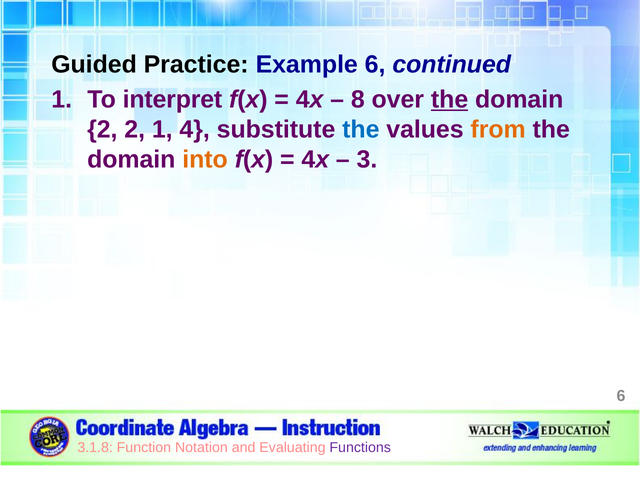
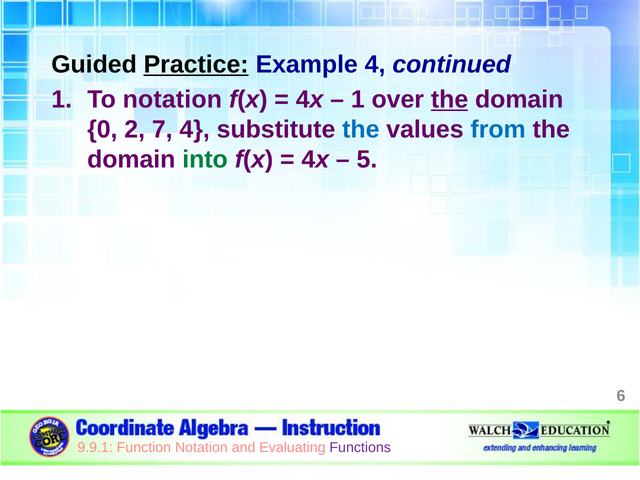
Practice underline: none -> present
Example 6: 6 -> 4
To interpret: interpret -> notation
8 at (358, 100): 8 -> 1
2 at (102, 130): 2 -> 0
2 1: 1 -> 7
from colour: orange -> blue
into colour: orange -> green
3: 3 -> 5
3.1.8: 3.1.8 -> 9.9.1
